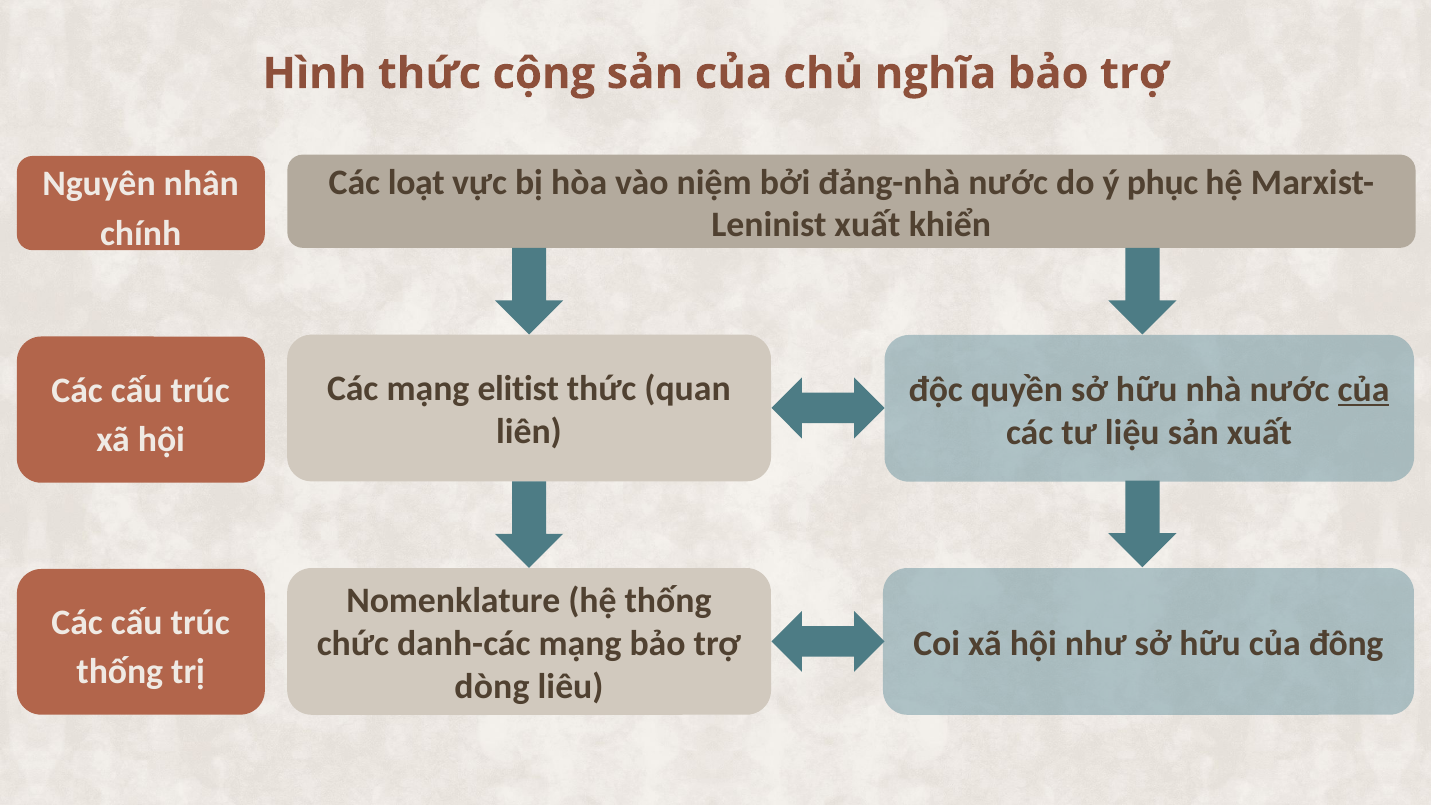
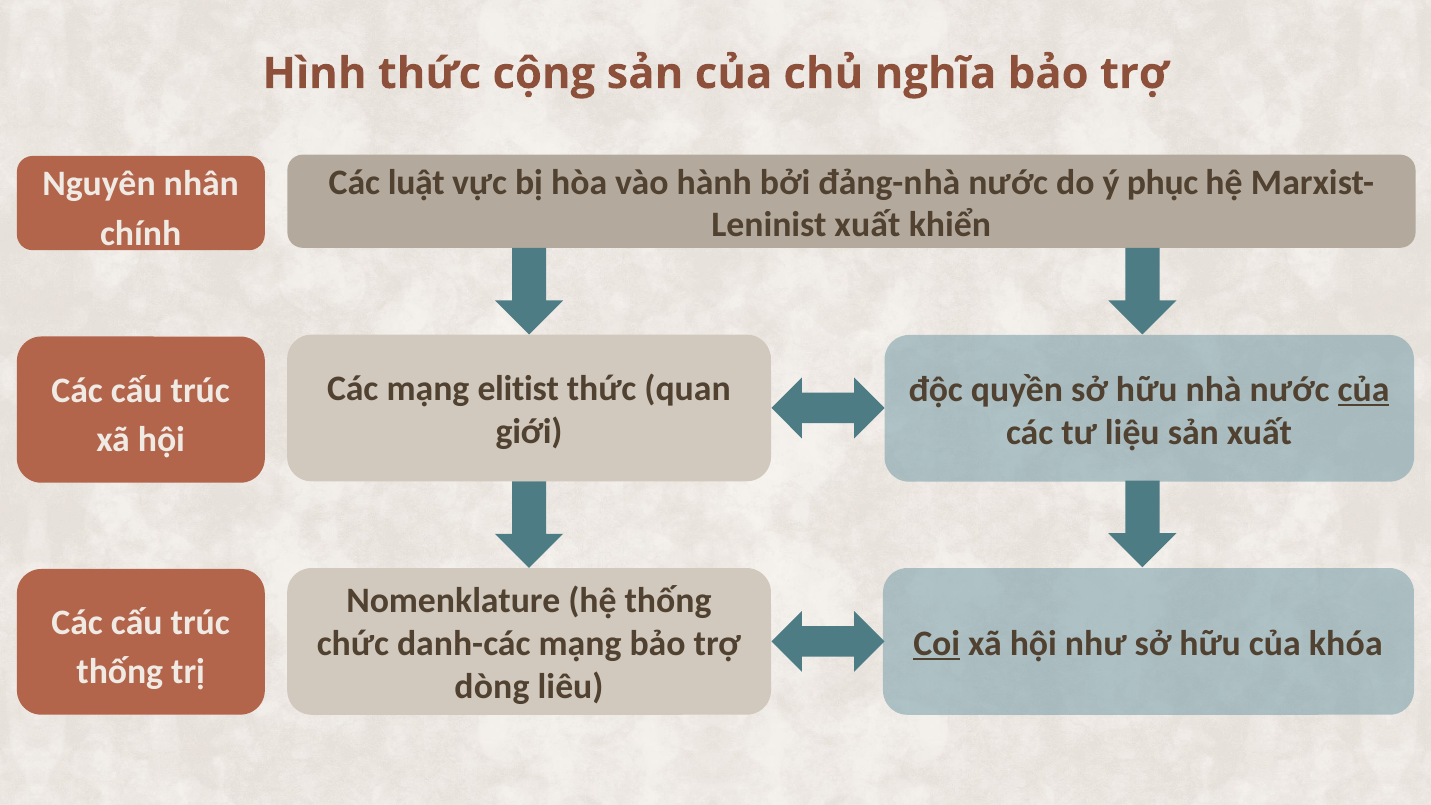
loạt: loạt -> luật
niệm: niệm -> hành
liên: liên -> giới
Coi underline: none -> present
đông: đông -> khóa
